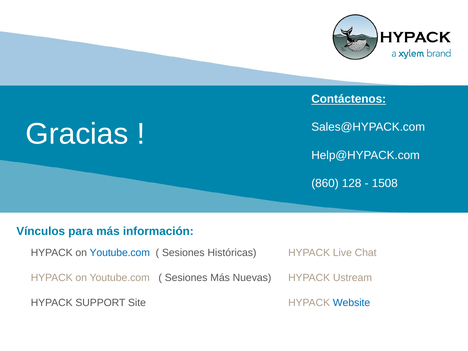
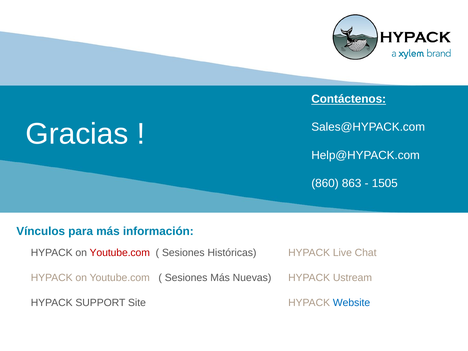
128: 128 -> 863
1508: 1508 -> 1505
Youtube.com at (120, 253) colour: blue -> red
